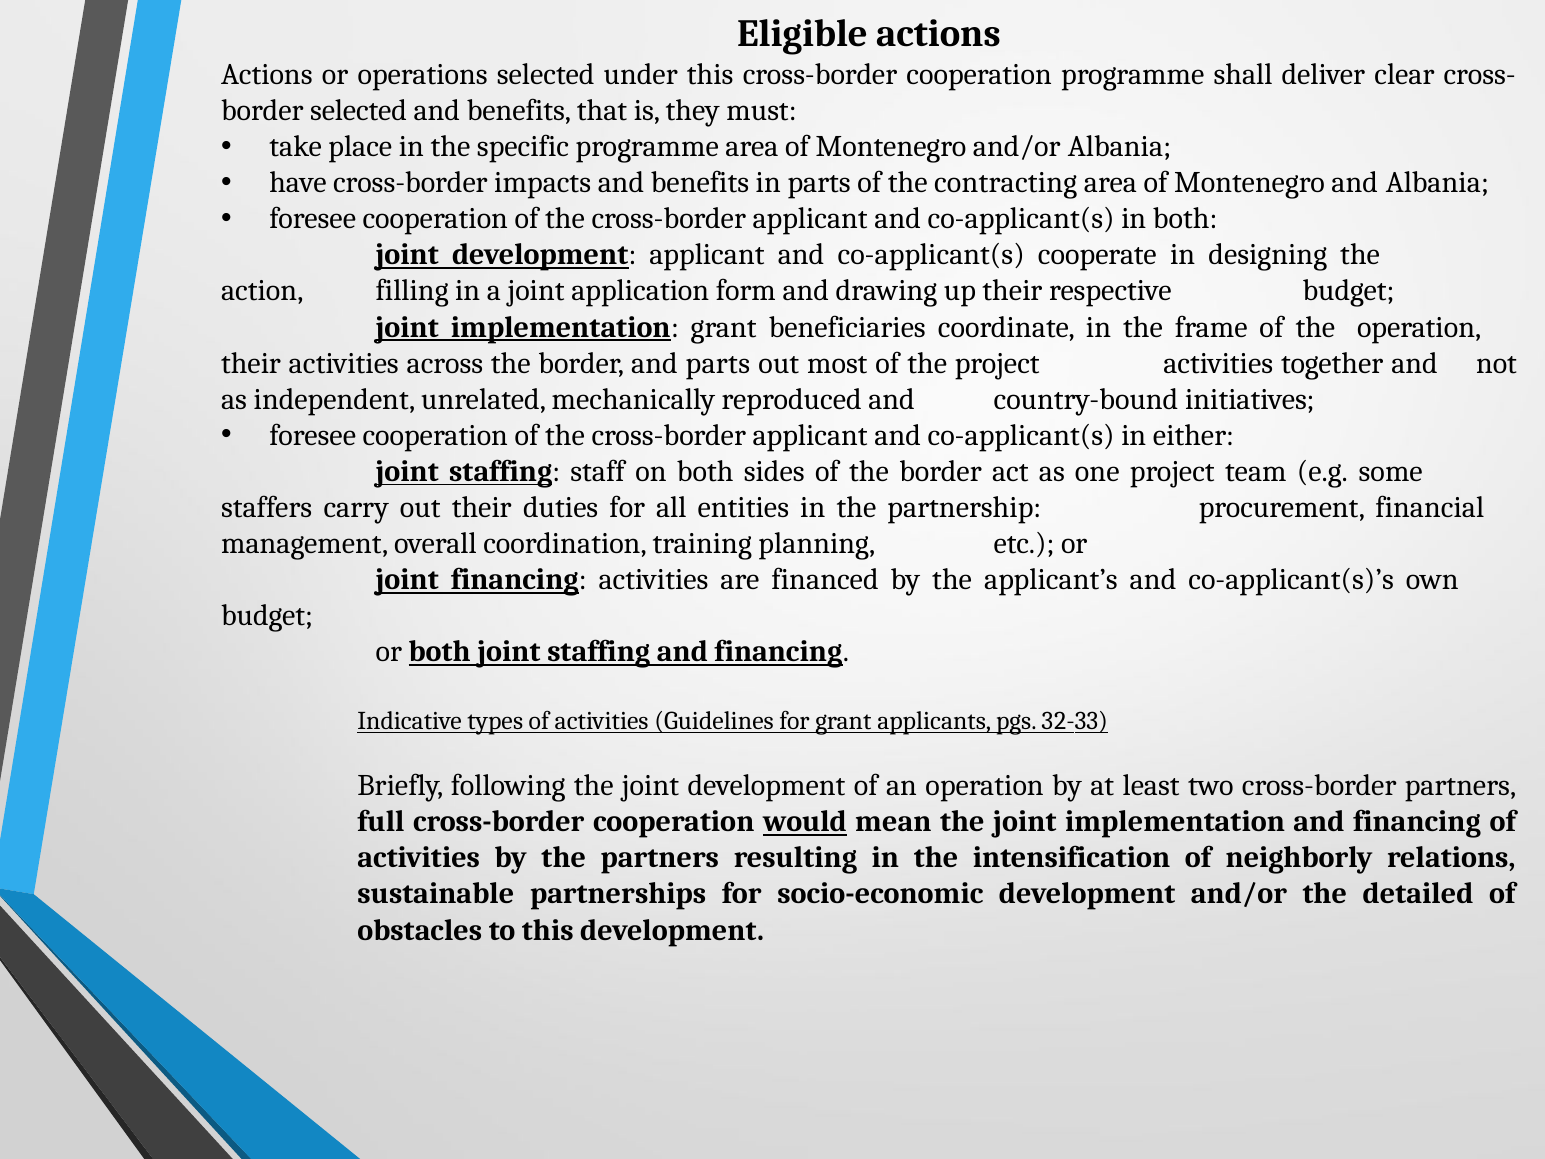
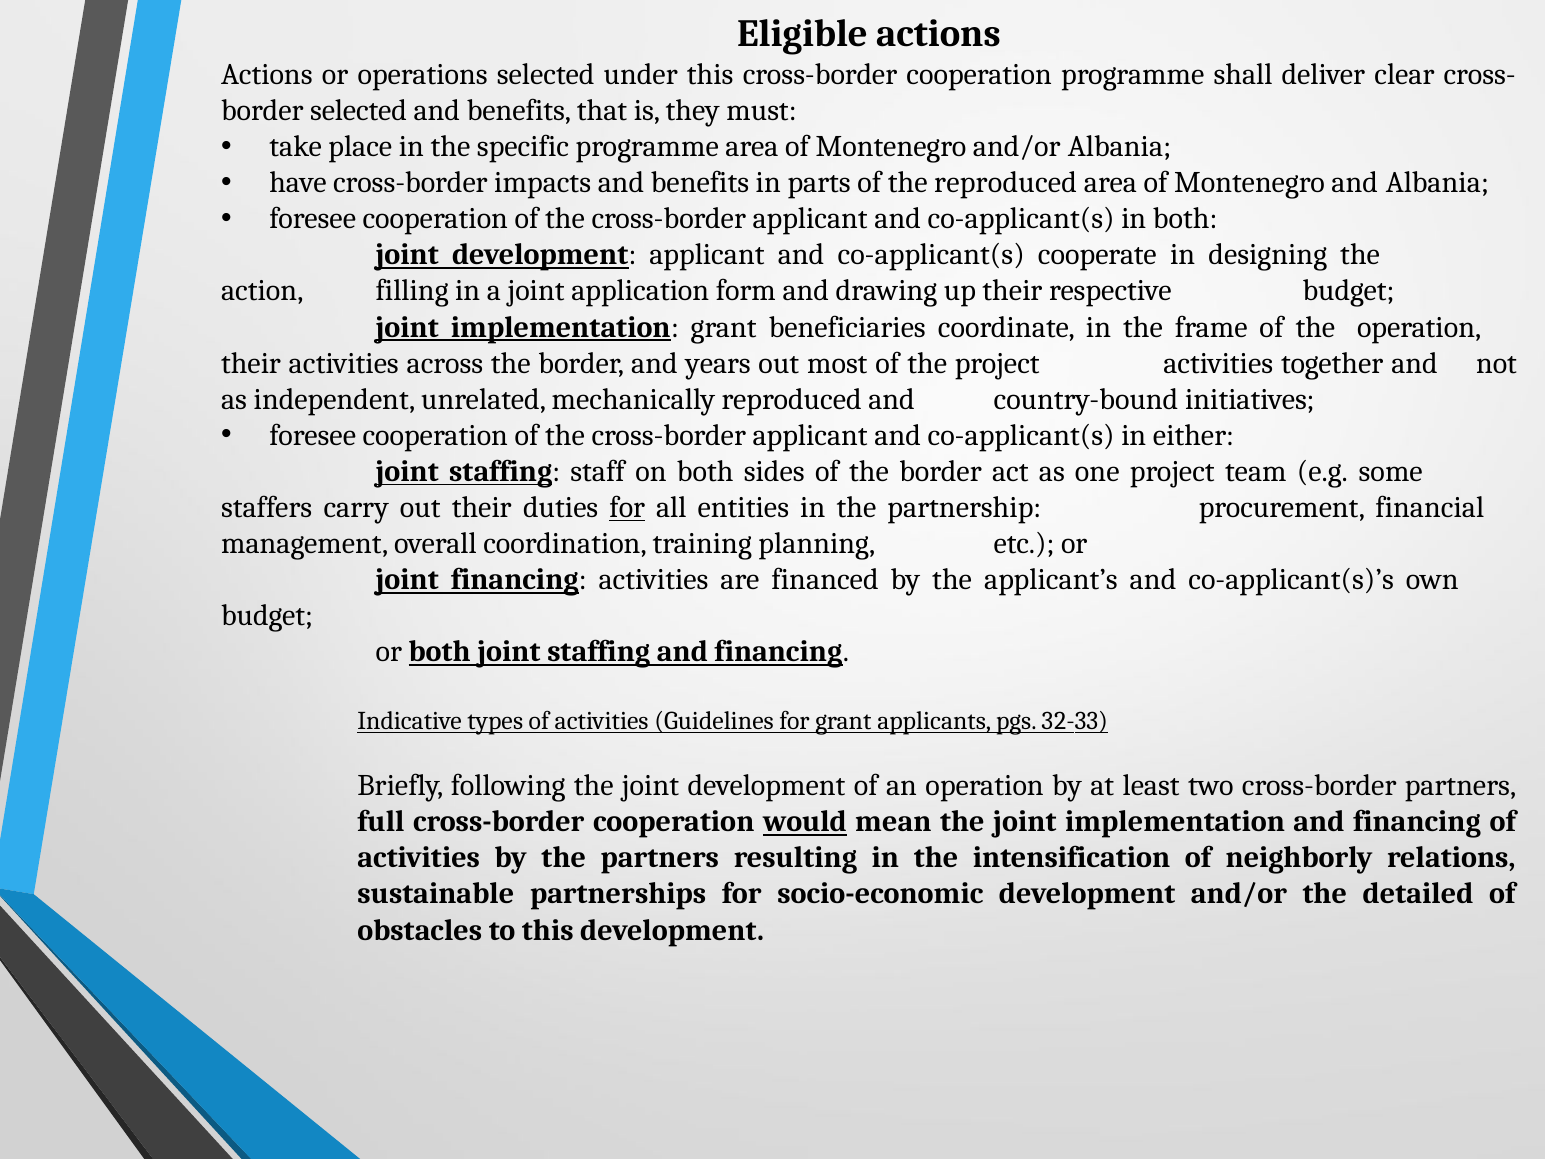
the contracting: contracting -> reproduced
and parts: parts -> years
for at (627, 507) underline: none -> present
